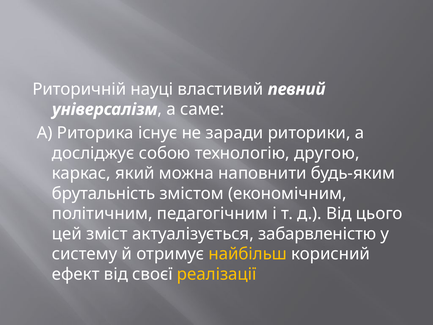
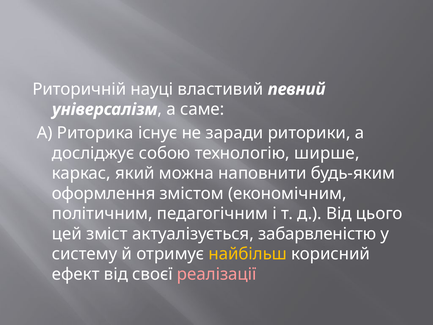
другою: другою -> ширше
брутальність: брутальність -> оформлення
реалізації colour: yellow -> pink
